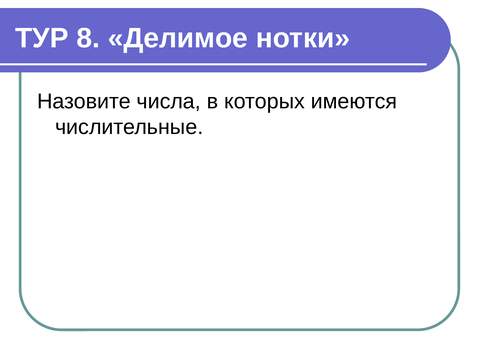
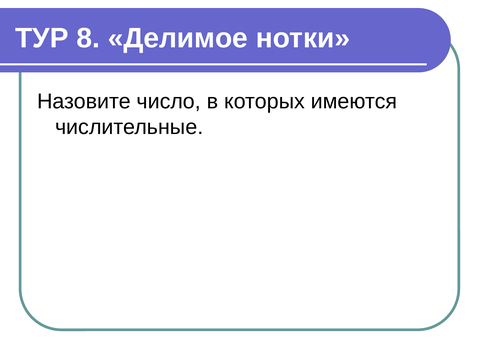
числа: числа -> число
